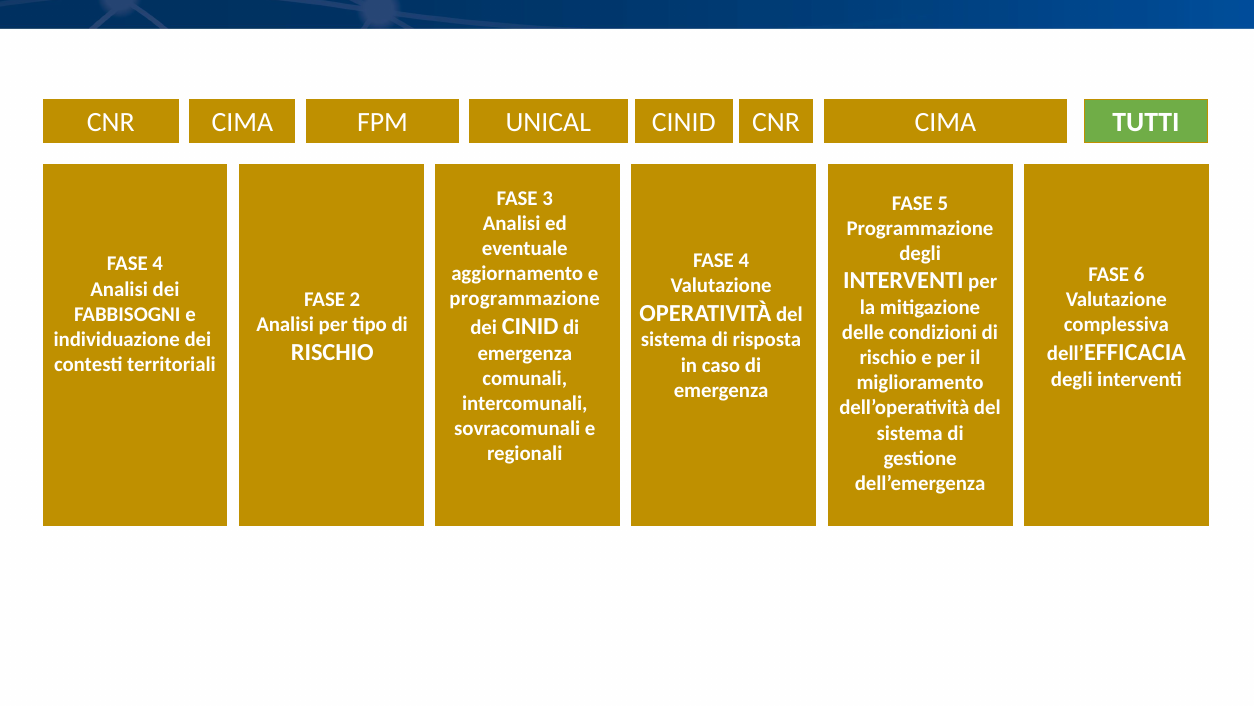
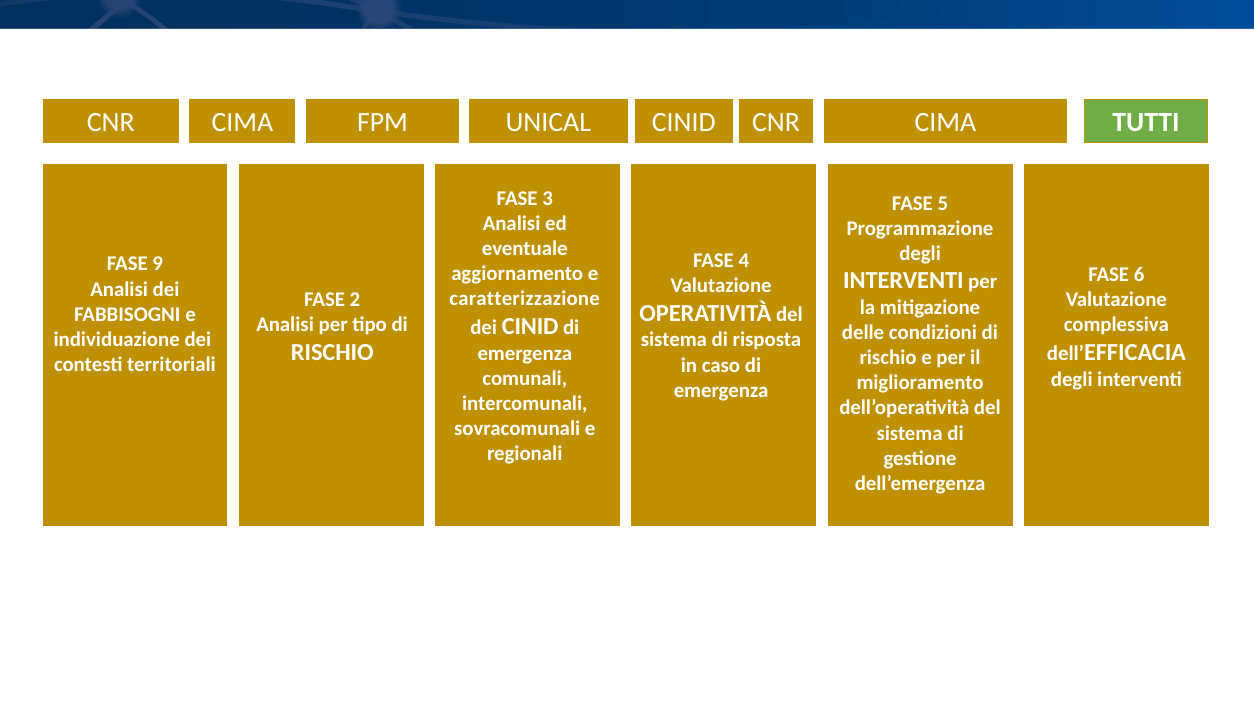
4 at (158, 264): 4 -> 9
programmazione at (525, 299): programmazione -> caratterizzazione
